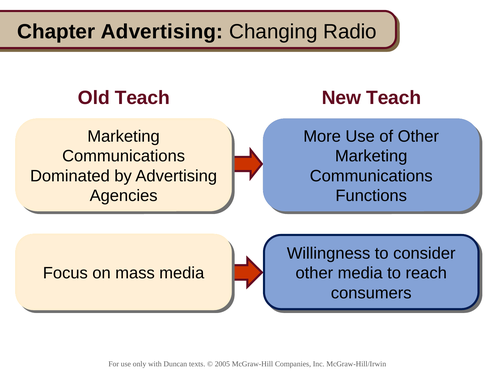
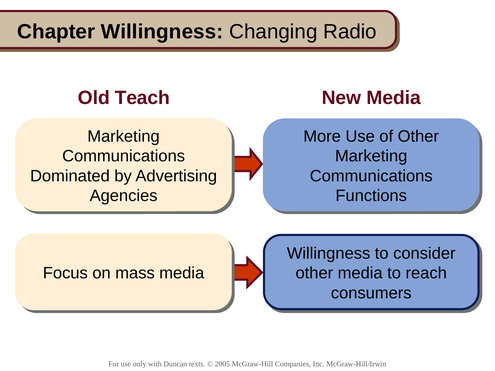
Chapter Advertising: Advertising -> Willingness
New Teach: Teach -> Media
